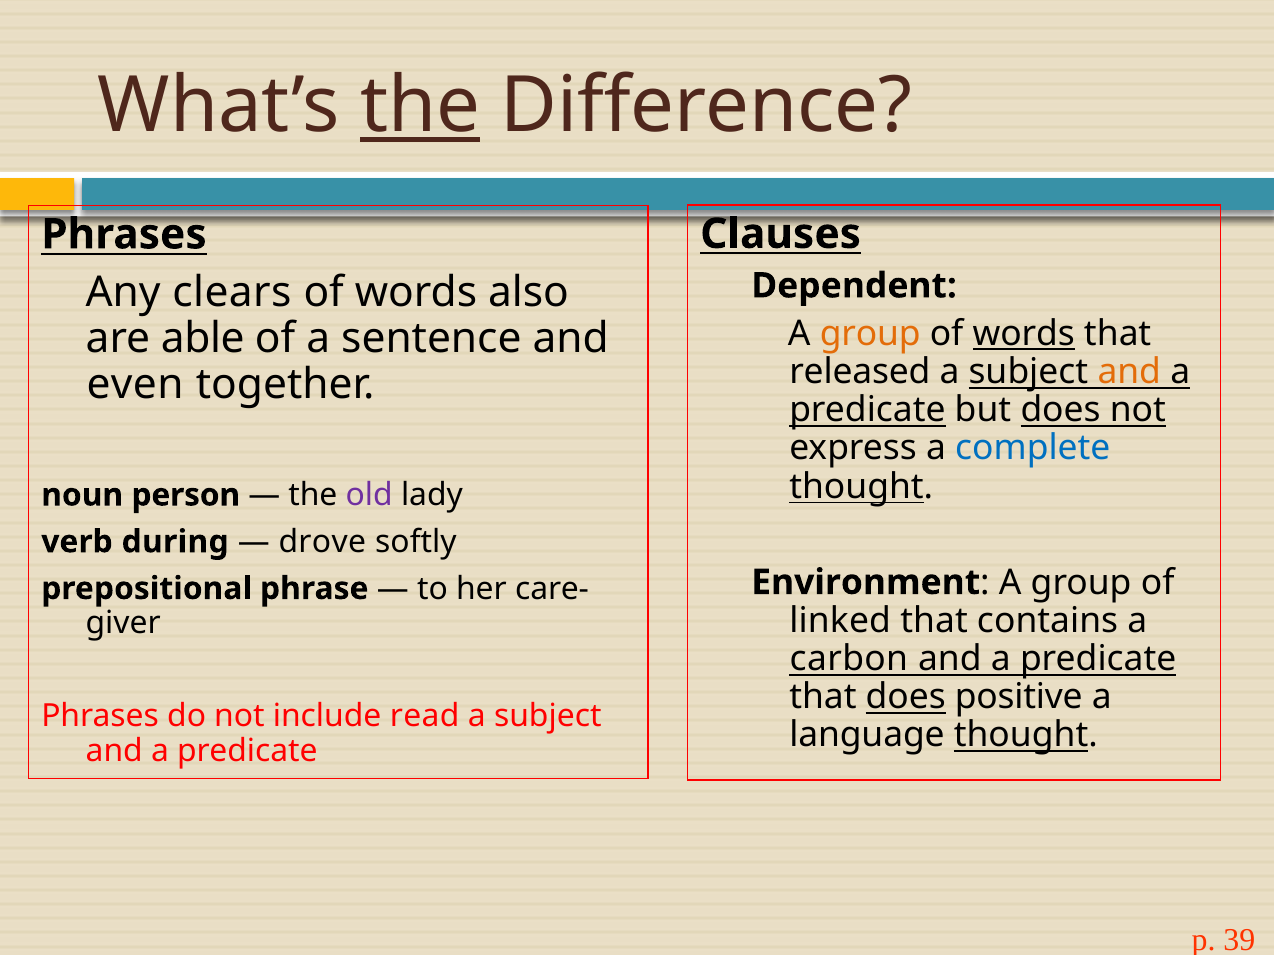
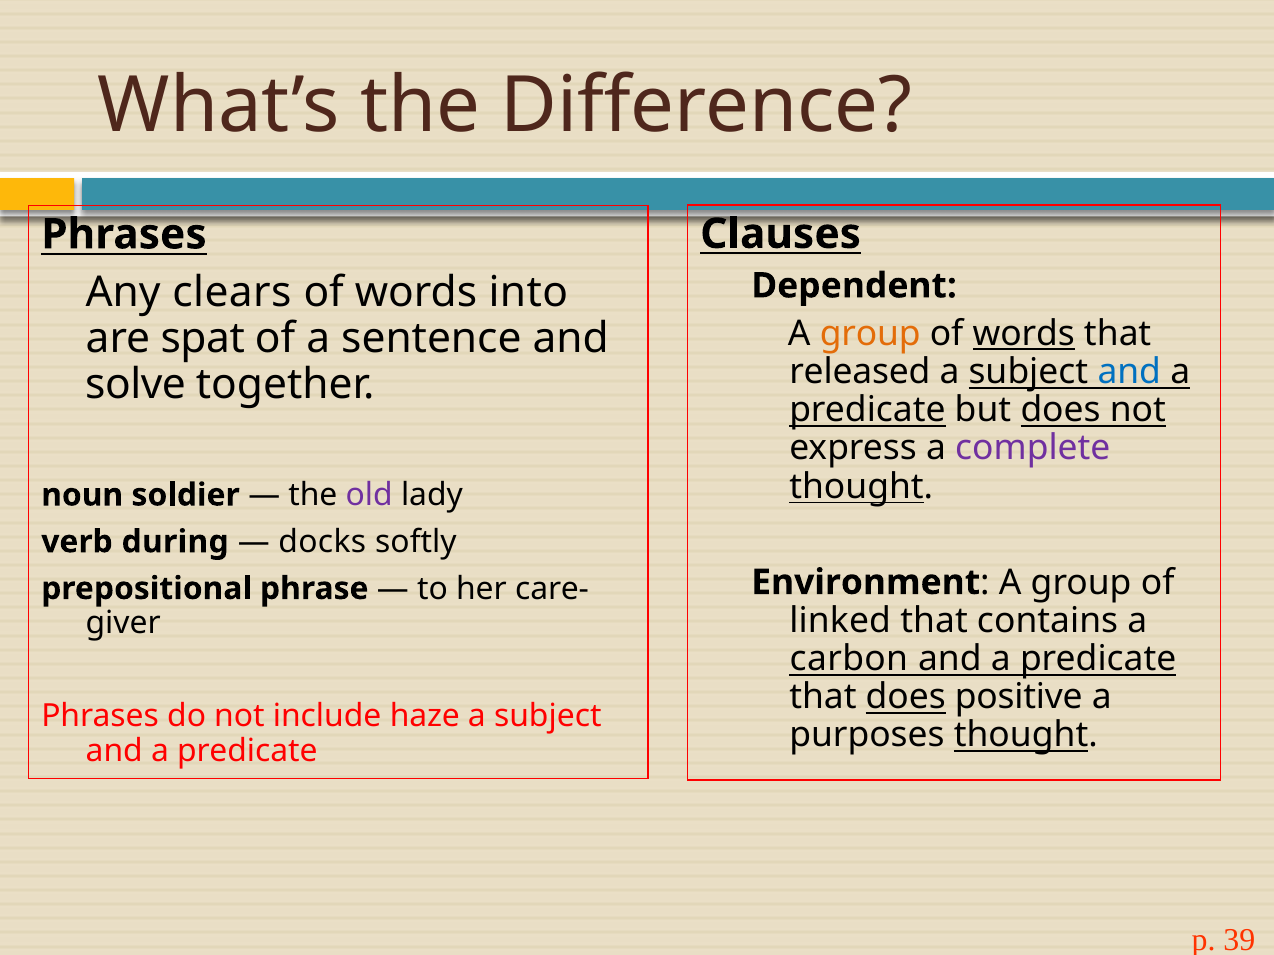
the at (420, 106) underline: present -> none
also: also -> into
able: able -> spat
and at (1129, 372) colour: orange -> blue
even: even -> solve
complete colour: blue -> purple
person: person -> soldier
drove: drove -> docks
read: read -> haze
language: language -> purposes
